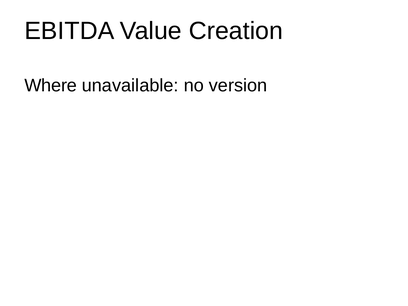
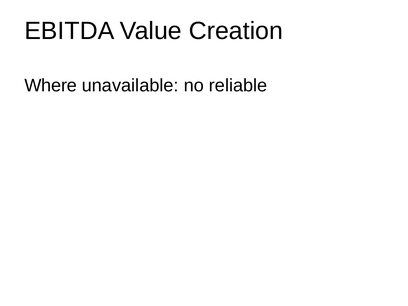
version: version -> reliable
